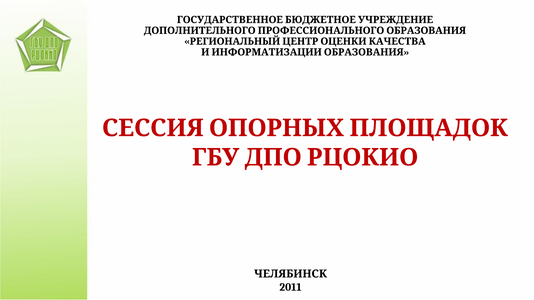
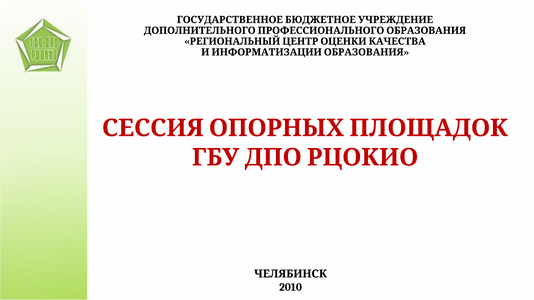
2011: 2011 -> 2010
